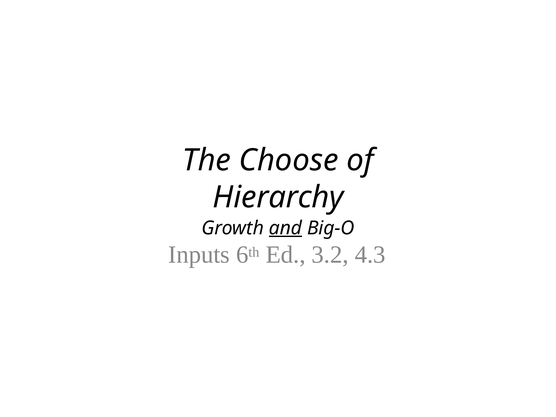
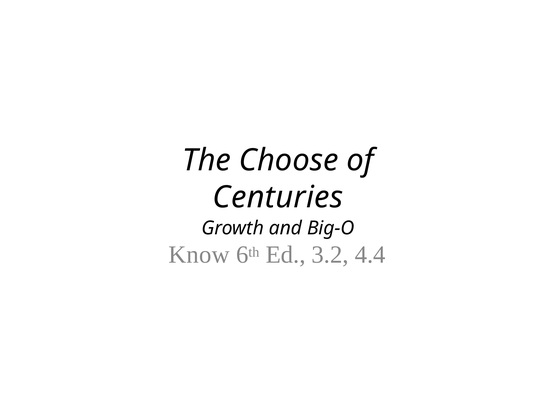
Hierarchy: Hierarchy -> Centuries
and underline: present -> none
Inputs: Inputs -> Know
4.3: 4.3 -> 4.4
